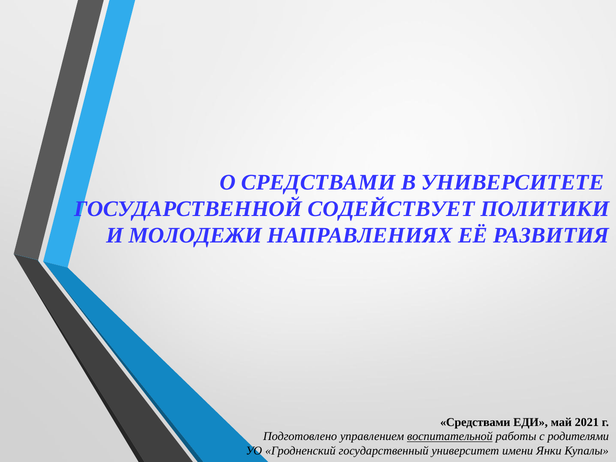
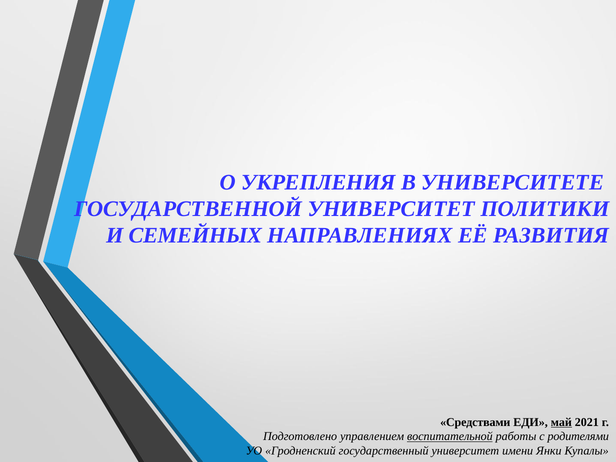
О СРЕДСТВАМИ: СРЕДСТВАМИ -> УКРЕПЛЕНИЯ
ГОСУДАРСТВЕННОЙ СОДЕЙСТВУЕТ: СОДЕЙСТВУЕТ -> УНИВЕРСИТЕТ
МОЛОДЕЖИ: МОЛОДЕЖИ -> СЕМЕЙНЫХ
май underline: none -> present
